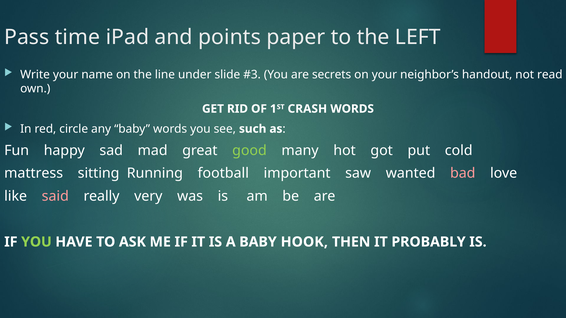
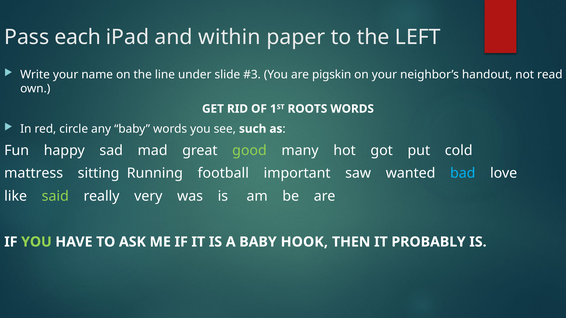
time: time -> each
points: points -> within
secrets: secrets -> pigskin
CRASH: CRASH -> ROOTS
bad colour: pink -> light blue
said colour: pink -> light green
